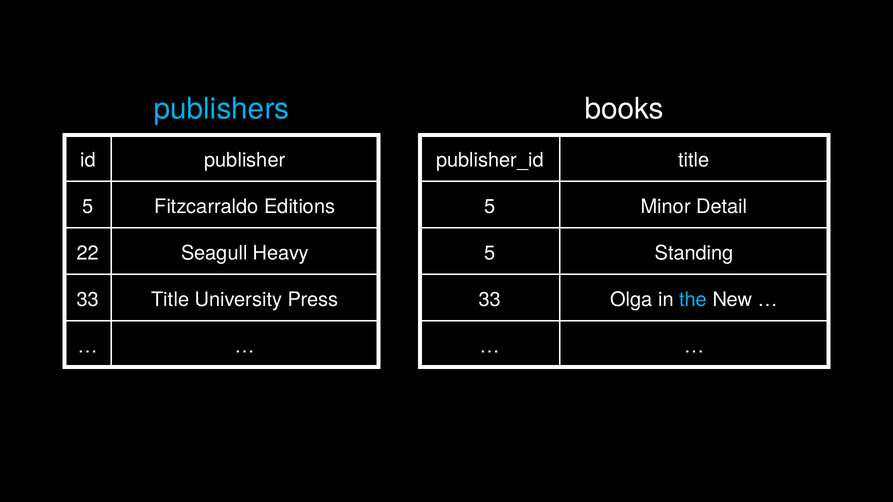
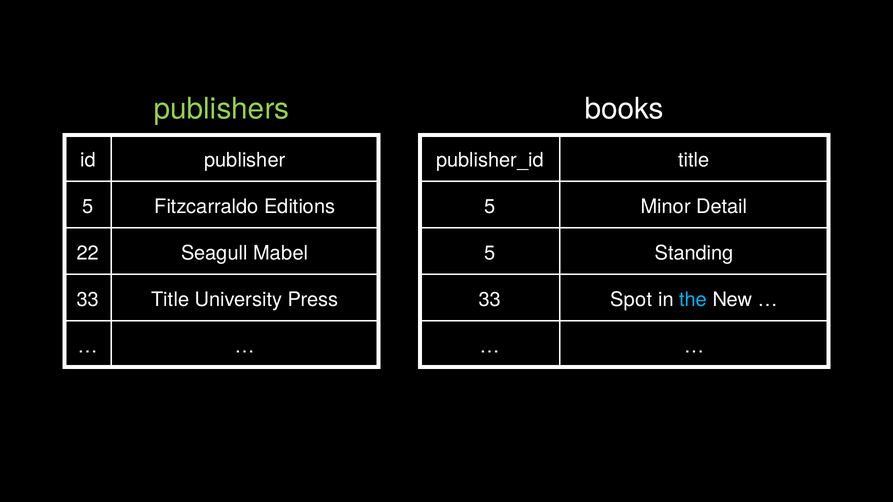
publishers colour: light blue -> light green
Heavy: Heavy -> Mabel
Olga: Olga -> Spot
